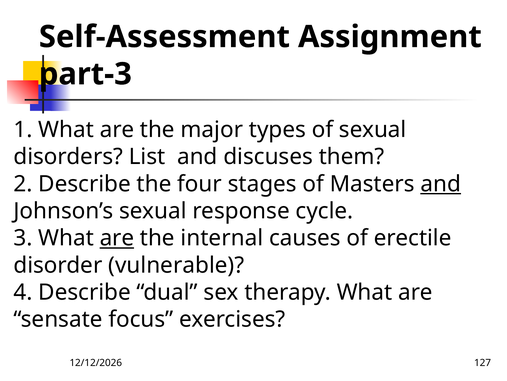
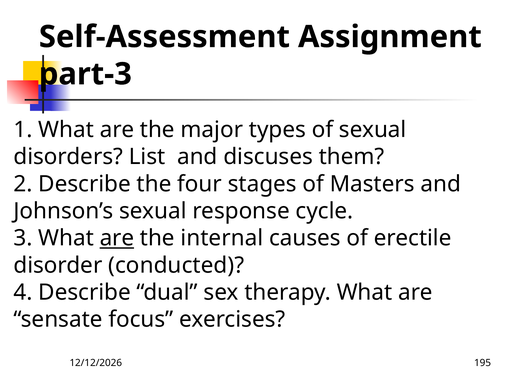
and at (441, 184) underline: present -> none
vulnerable: vulnerable -> conducted
127: 127 -> 195
